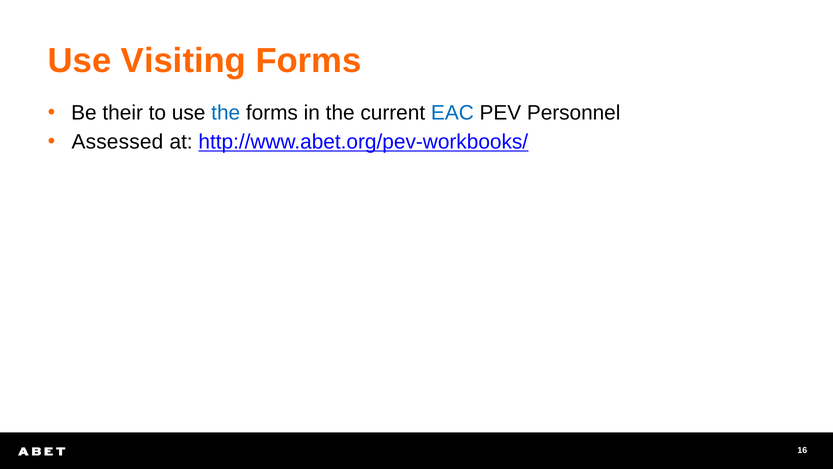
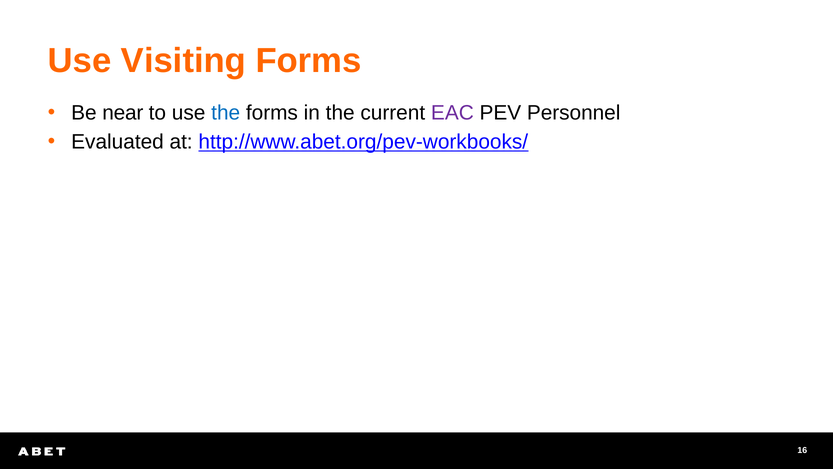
their: their -> near
EAC colour: blue -> purple
Assessed: Assessed -> Evaluated
